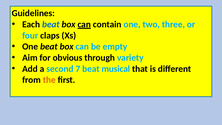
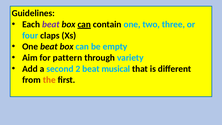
beat at (51, 24) colour: blue -> purple
obvious: obvious -> pattern
7: 7 -> 2
